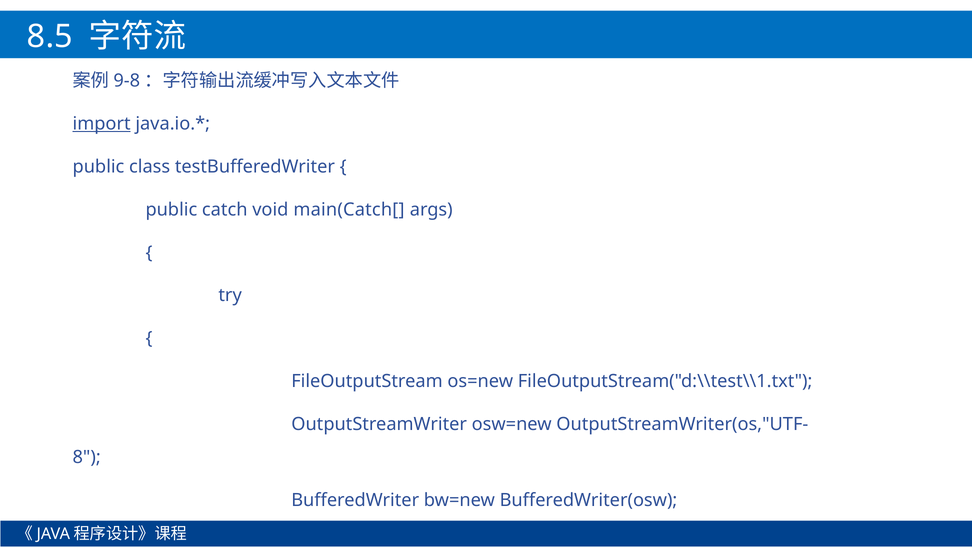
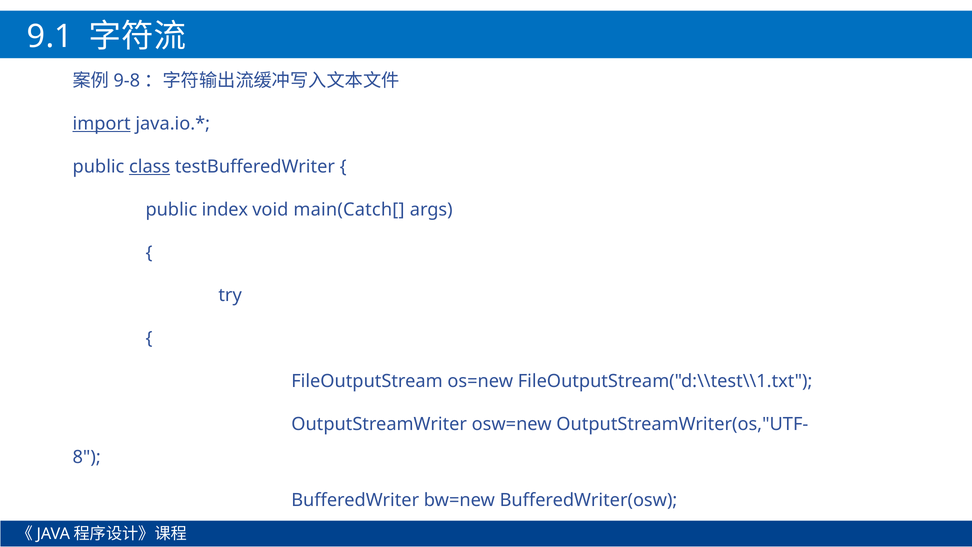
8.5: 8.5 -> 9.1
class underline: none -> present
catch: catch -> index
